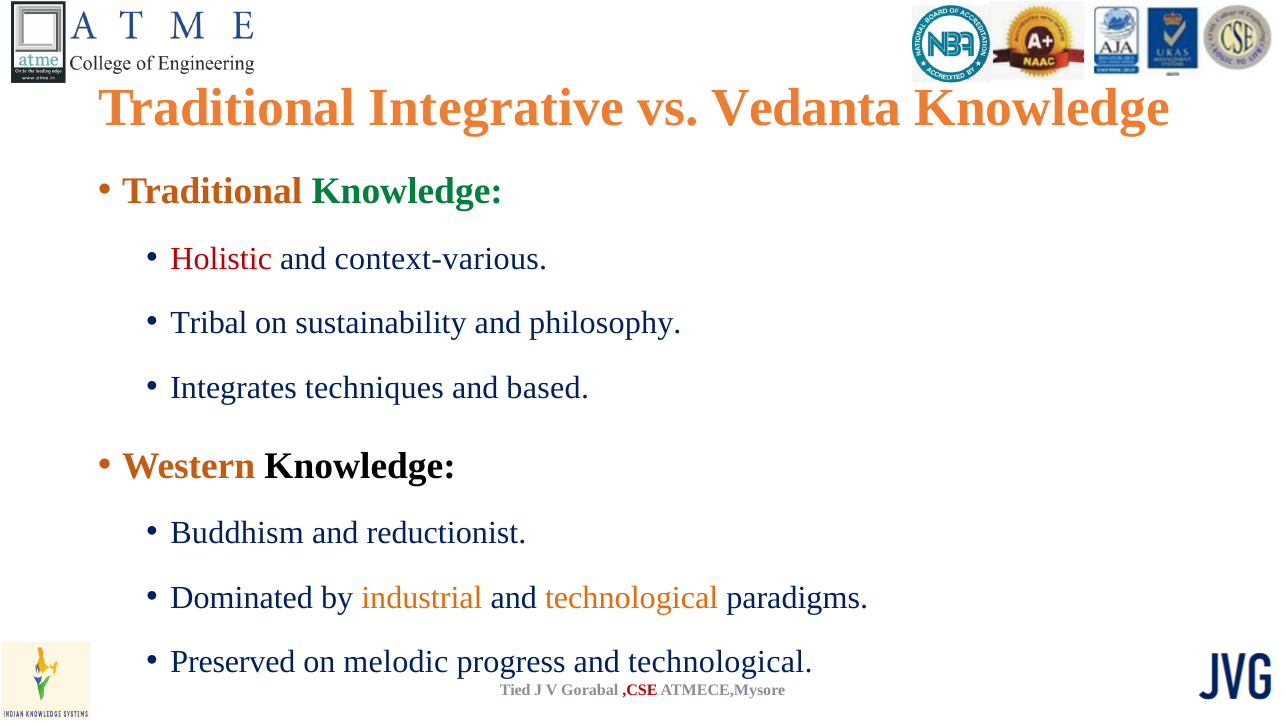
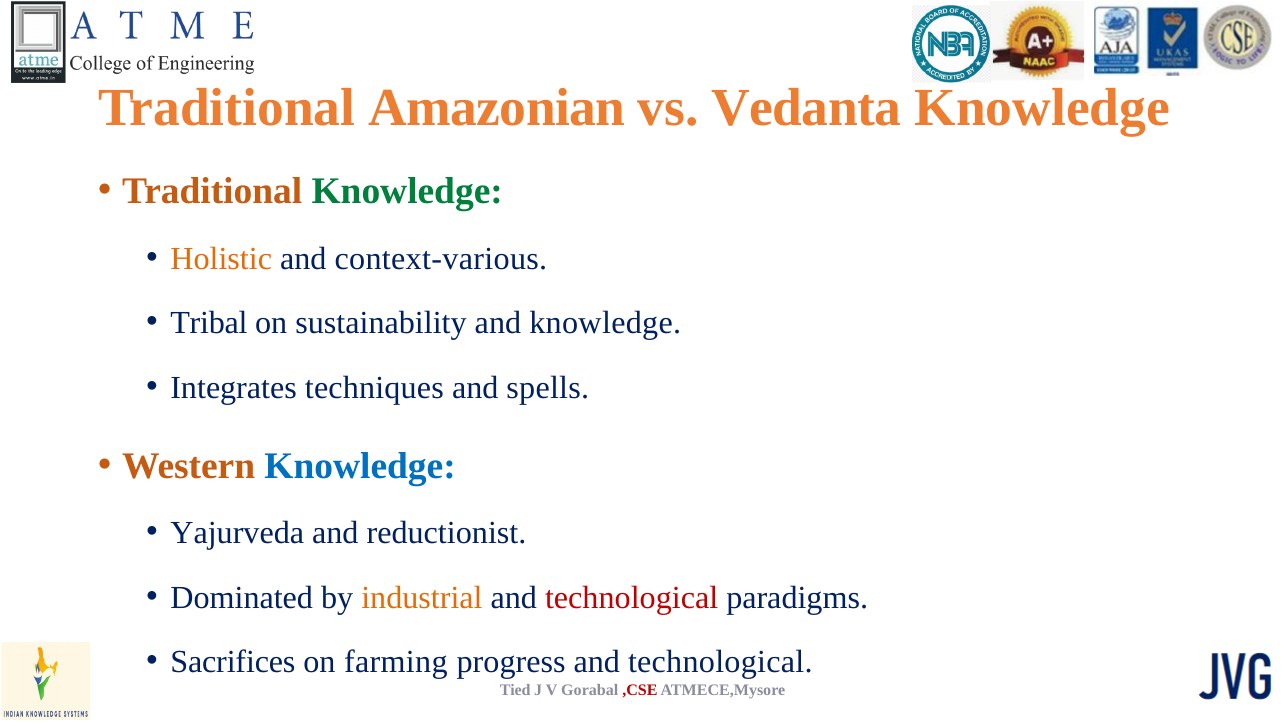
Integrative: Integrative -> Amazonian
Holistic colour: red -> orange
and philosophy: philosophy -> knowledge
based: based -> spells
Knowledge at (360, 466) colour: black -> blue
Buddhism: Buddhism -> Yajurveda
technological at (632, 598) colour: orange -> red
Preserved: Preserved -> Sacrifices
melodic: melodic -> farming
